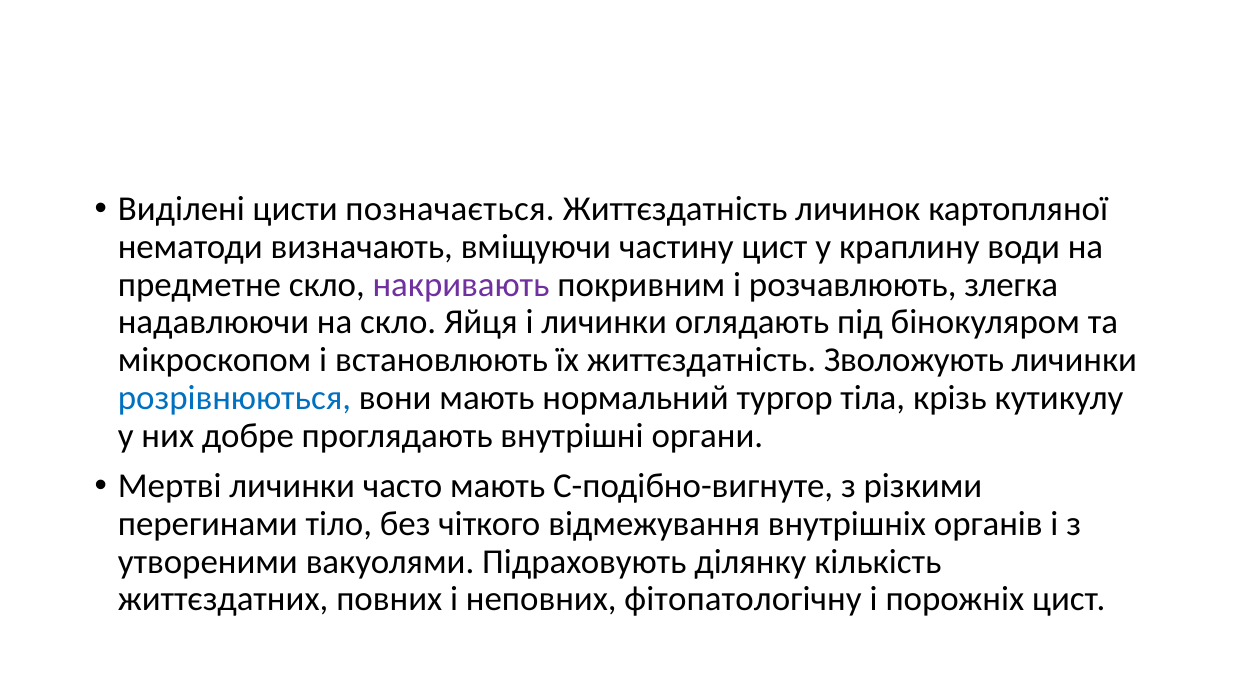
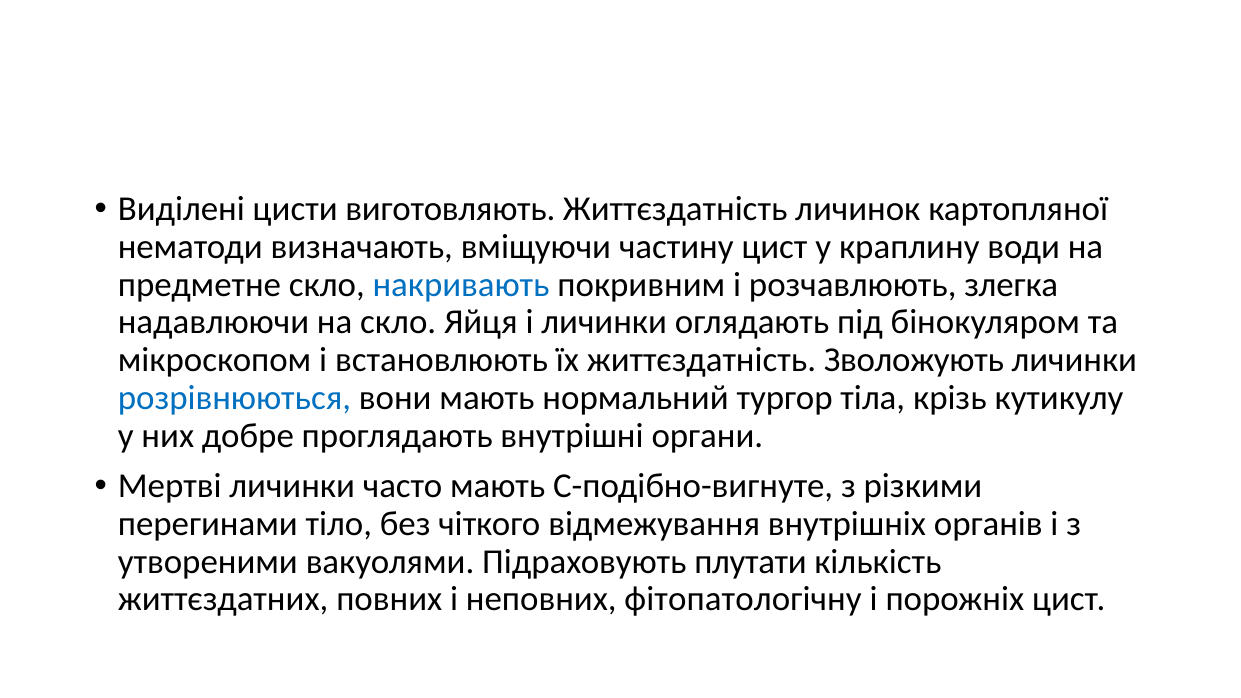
позначається: позначається -> виготовляють
накривають colour: purple -> blue
ділянку: ділянку -> плутати
